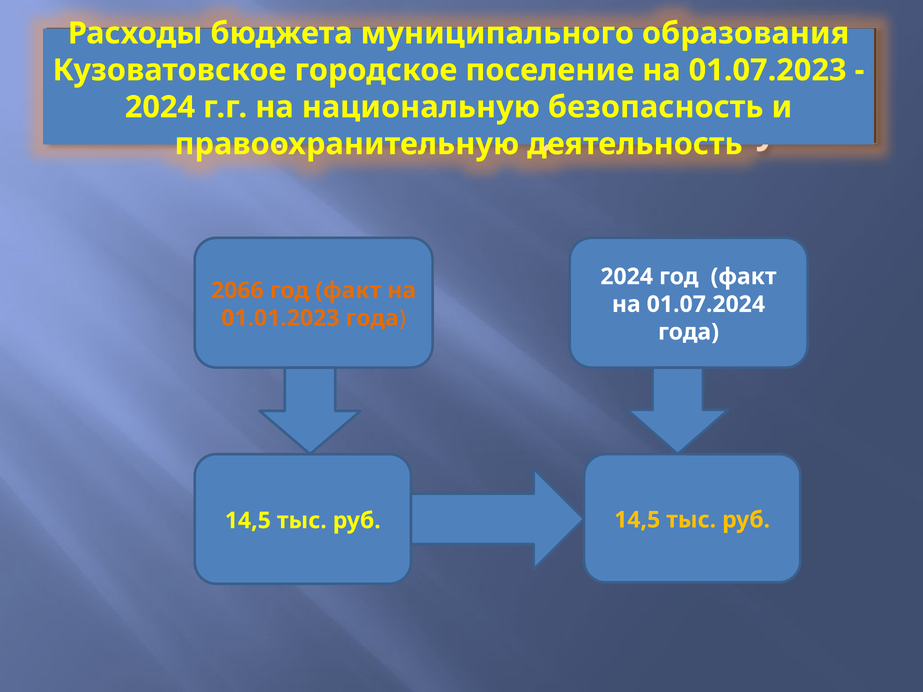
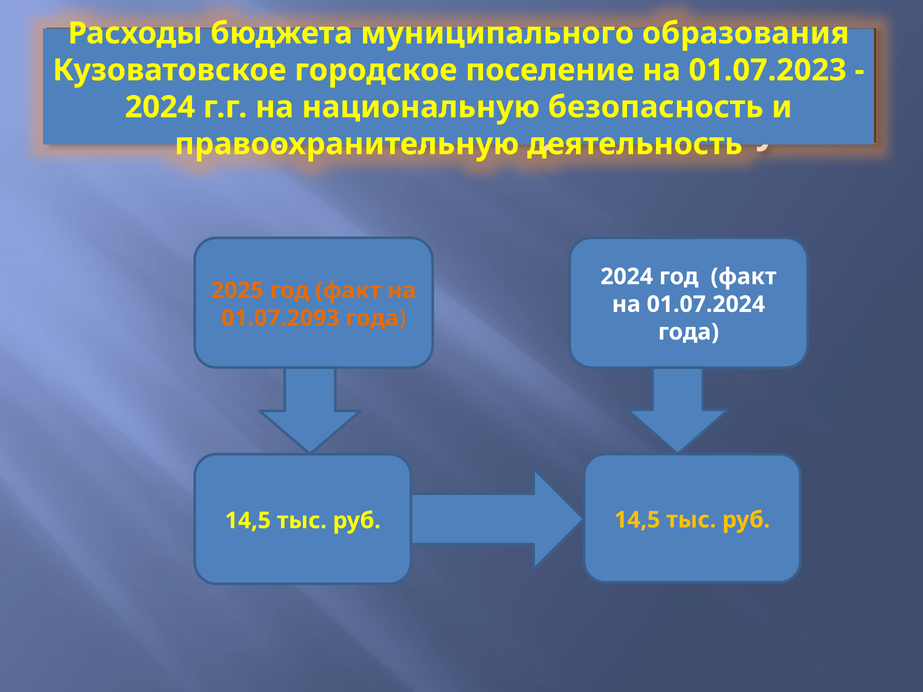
2066: 2066 -> 2025
01.01.2023: 01.01.2023 -> 01.07.2093
